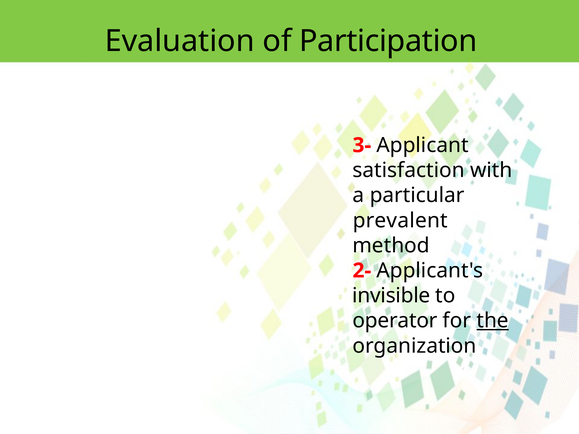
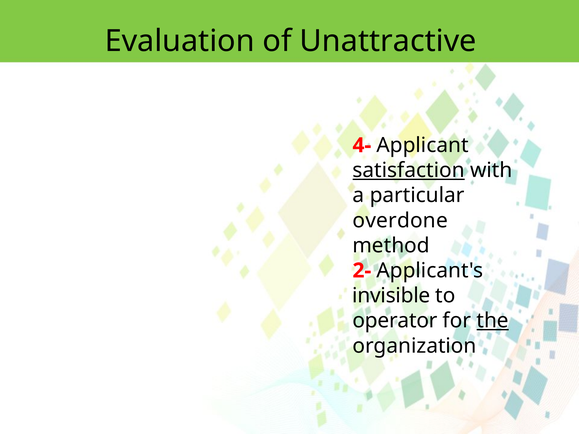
Participation: Participation -> Unattractive
3-: 3- -> 4-
satisfaction underline: none -> present
prevalent: prevalent -> overdone
